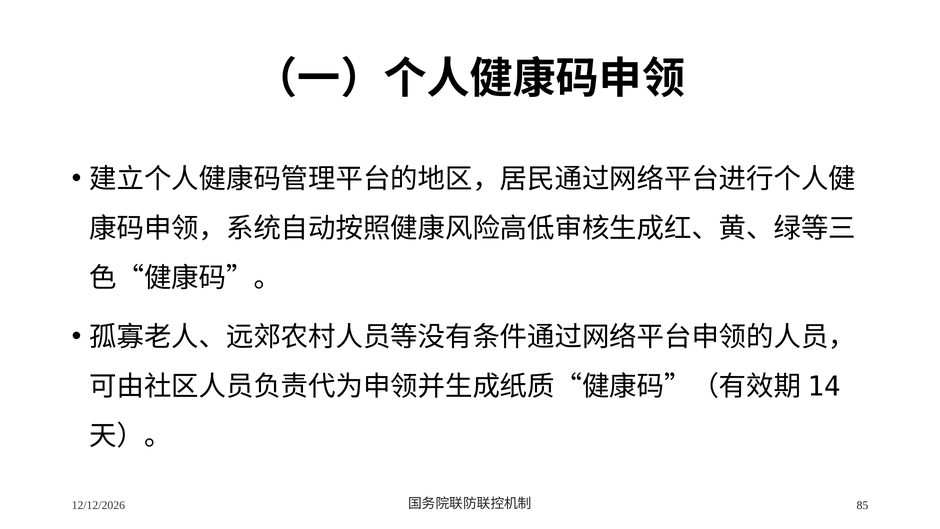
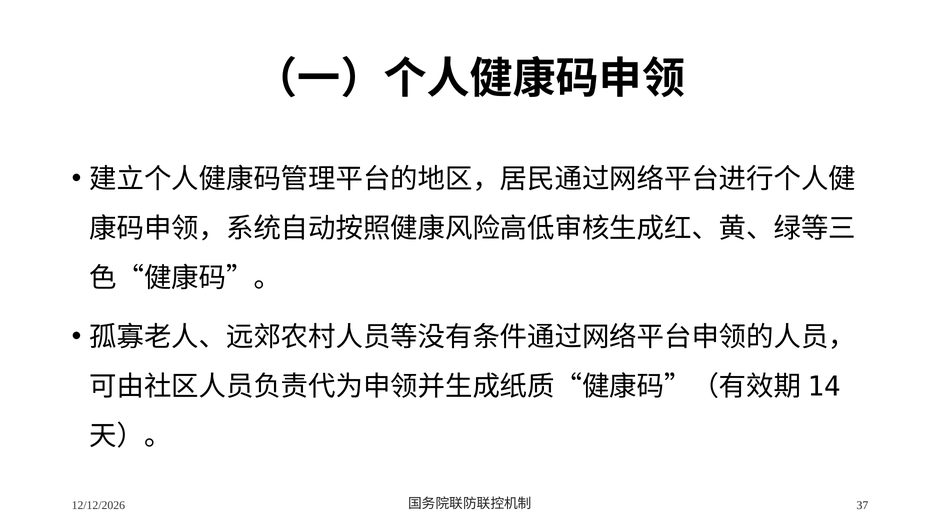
85: 85 -> 37
